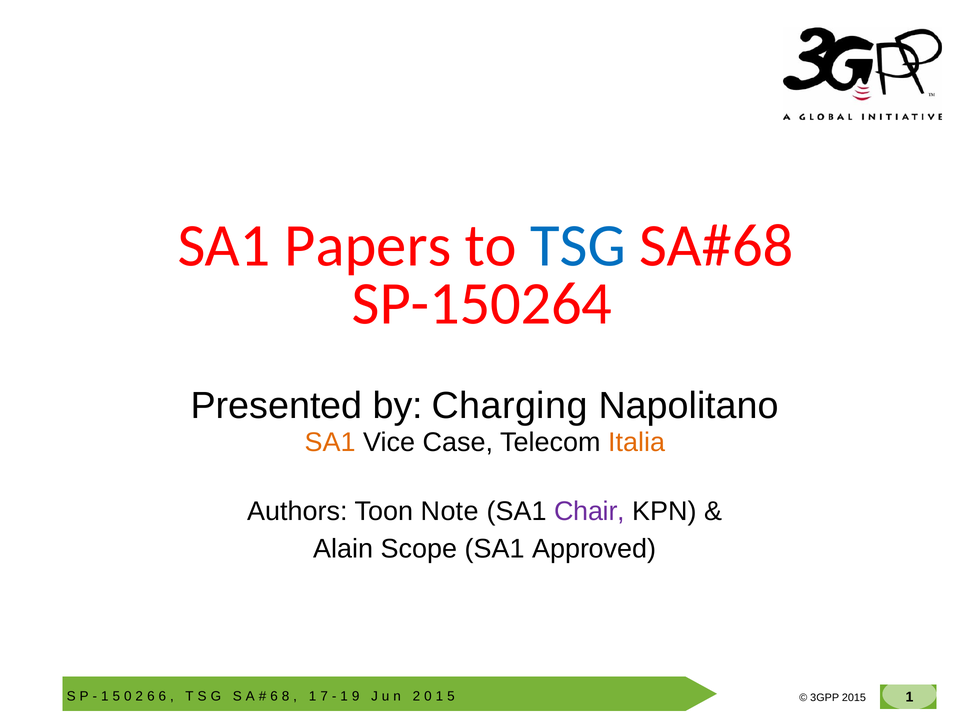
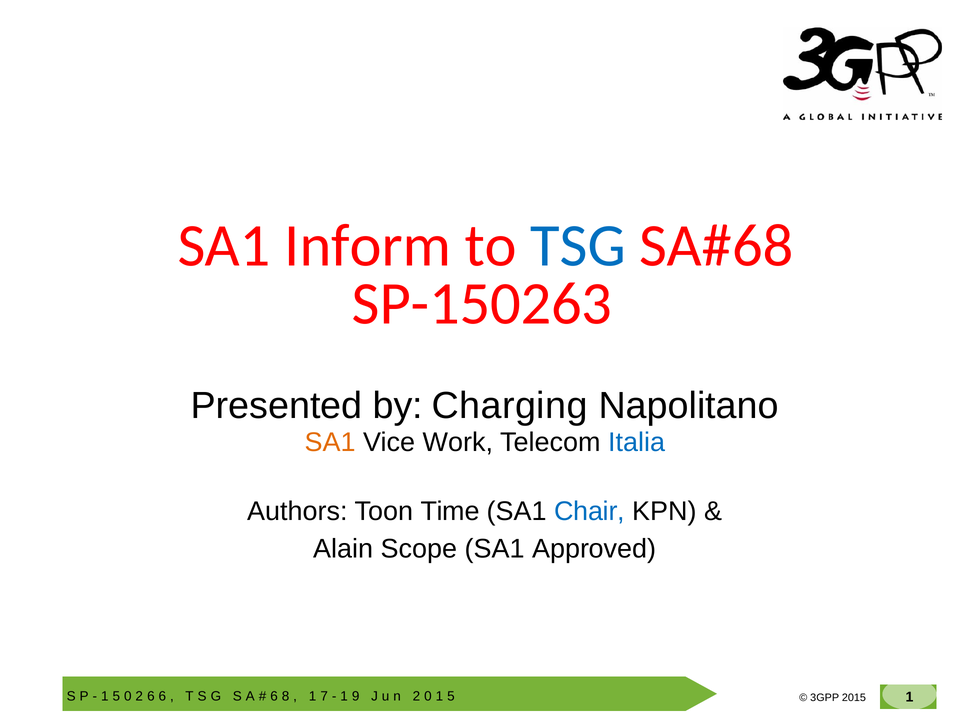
Papers: Papers -> Inform
SP-150264: SP-150264 -> SP-150263
Case: Case -> Work
Italia colour: orange -> blue
Note: Note -> Time
Chair colour: purple -> blue
